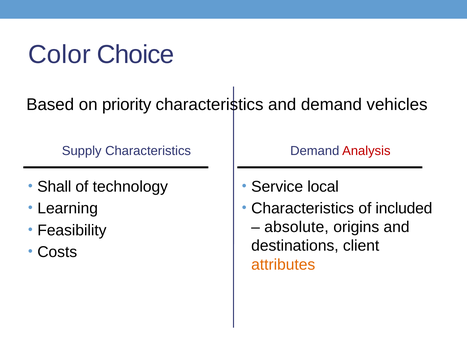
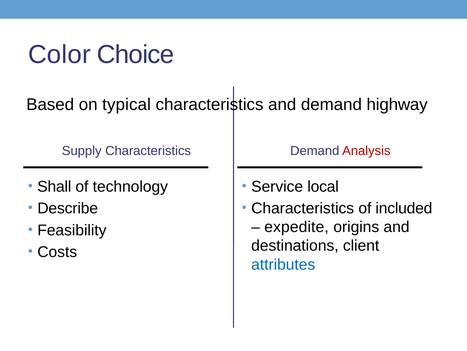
priority: priority -> typical
vehicles: vehicles -> highway
Learning: Learning -> Describe
absolute: absolute -> expedite
attributes colour: orange -> blue
